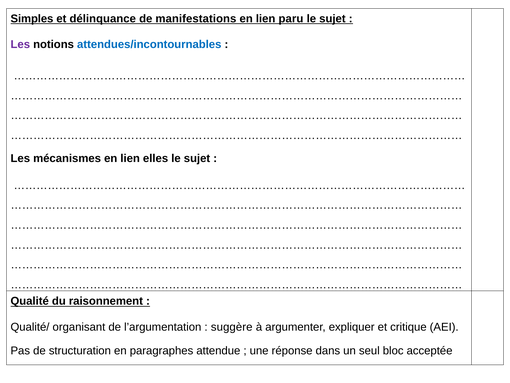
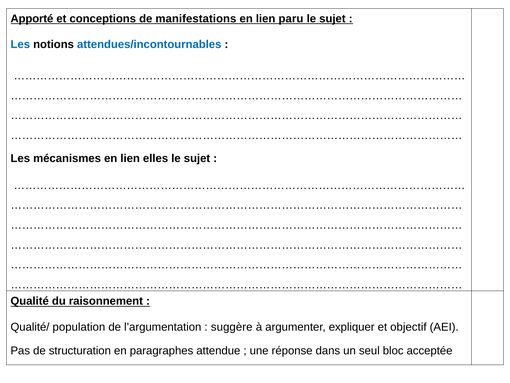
Simples: Simples -> Apporté
délinquance: délinquance -> conceptions
Les at (20, 45) colour: purple -> blue
organisant: organisant -> population
critique: critique -> objectif
